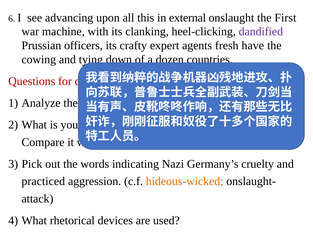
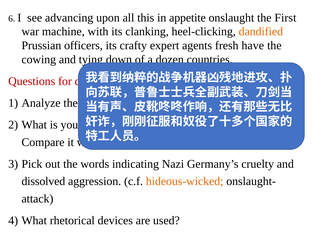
external: external -> appetite
dandified colour: purple -> orange
practiced: practiced -> dissolved
